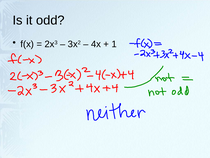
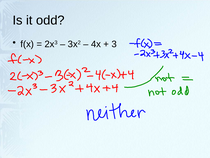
1: 1 -> 3
